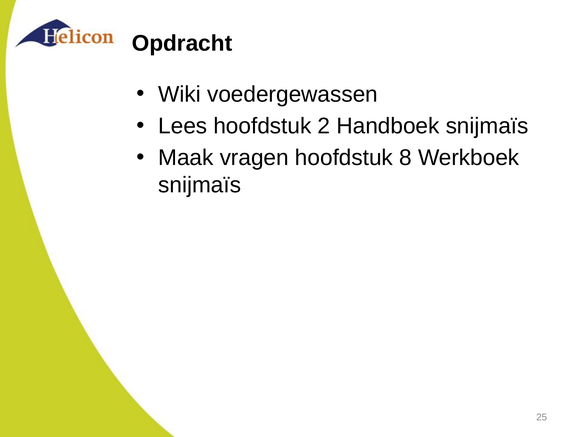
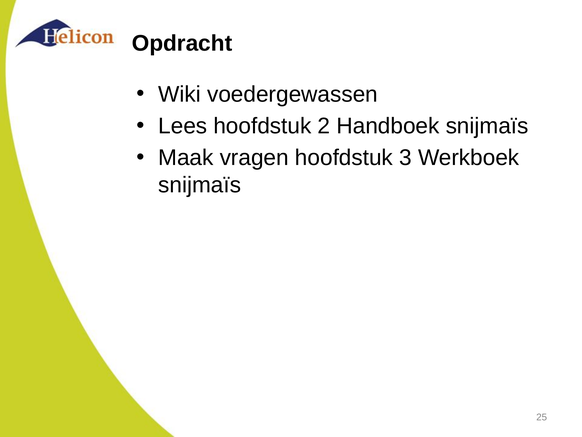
8: 8 -> 3
